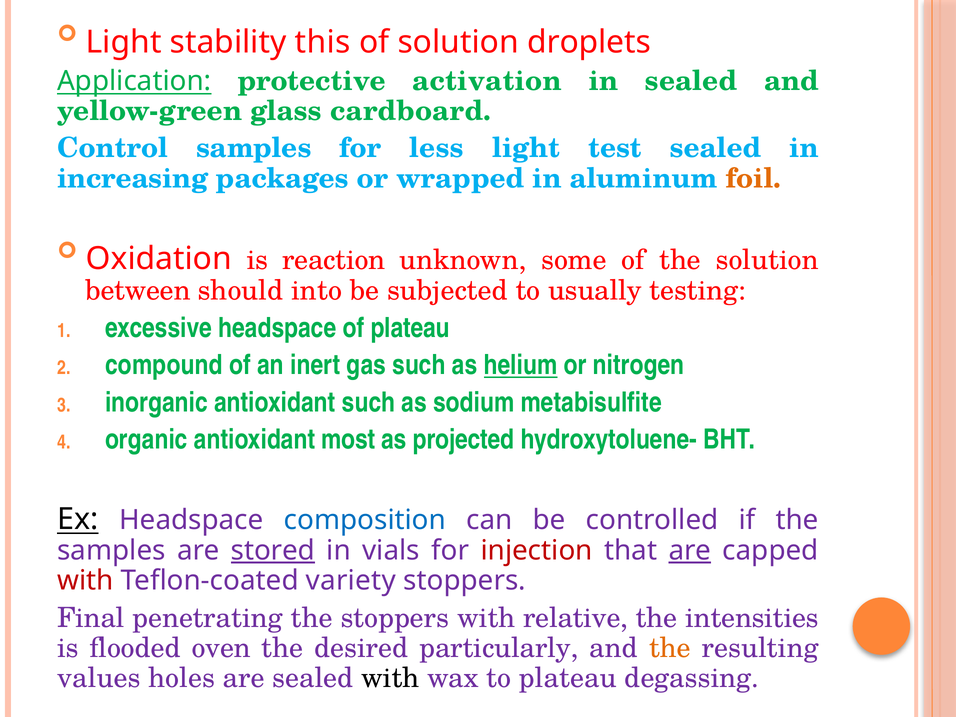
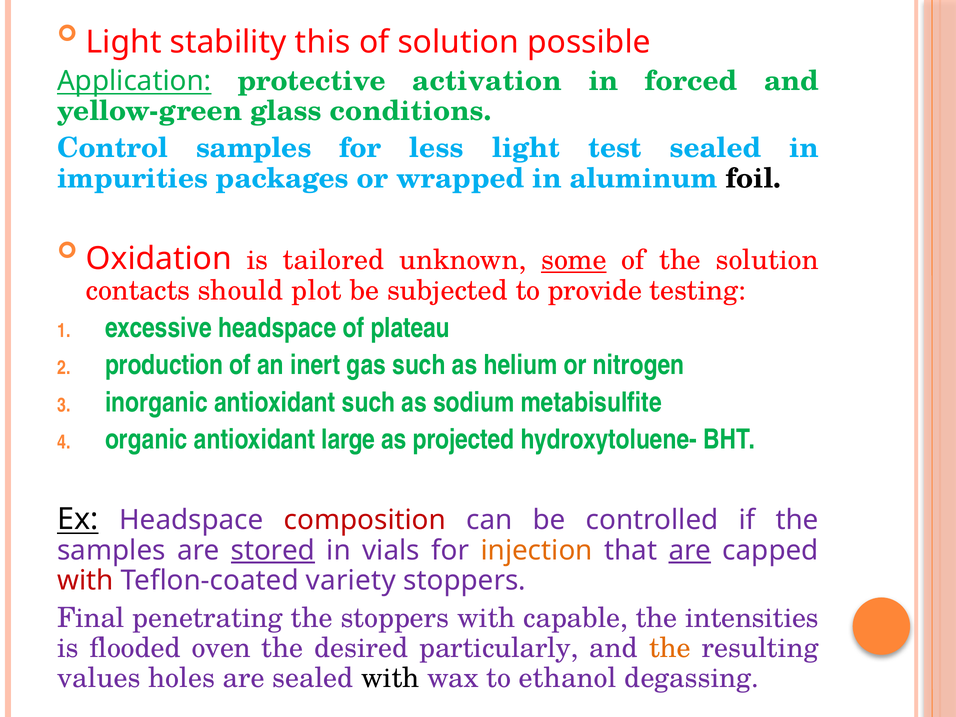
droplets: droplets -> possible
in sealed: sealed -> forced
cardboard: cardboard -> conditions
increasing: increasing -> impurities
foil colour: orange -> black
reaction: reaction -> tailored
some underline: none -> present
between: between -> contacts
into: into -> plot
usually: usually -> provide
compound: compound -> production
helium underline: present -> none
most: most -> large
composition colour: blue -> red
injection colour: red -> orange
relative: relative -> capable
to plateau: plateau -> ethanol
